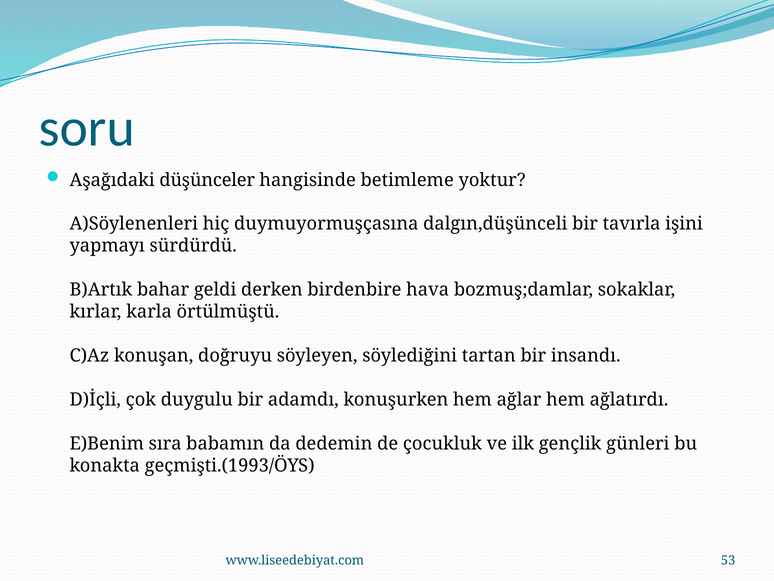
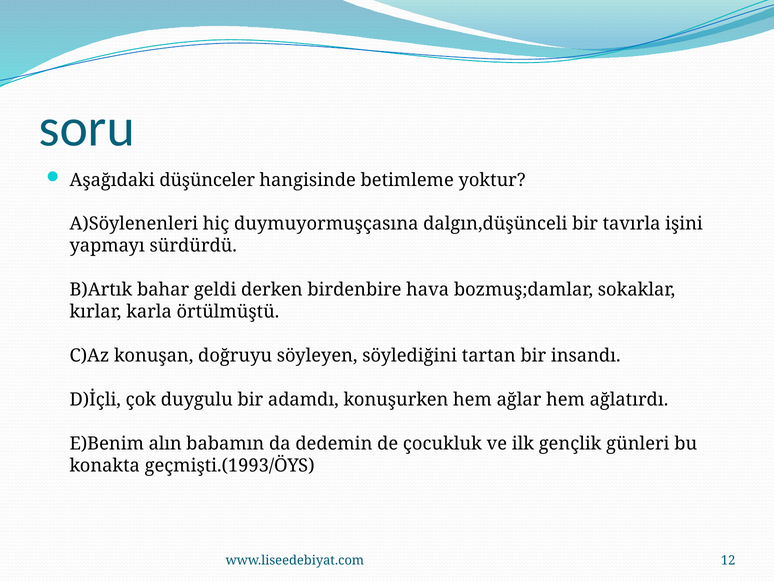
sıra: sıra -> alın
53: 53 -> 12
